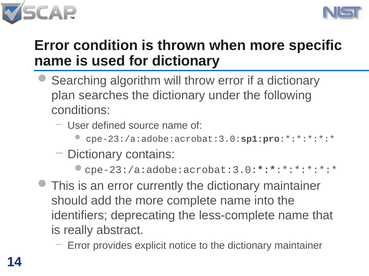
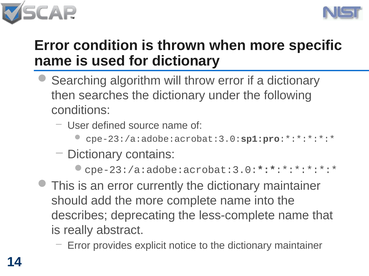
plan: plan -> then
identifiers: identifiers -> describes
